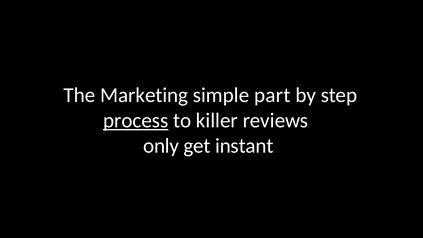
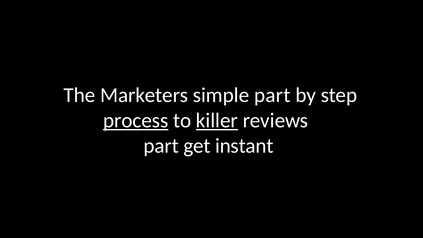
Marketing: Marketing -> Marketers
killer underline: none -> present
only at (161, 146): only -> part
